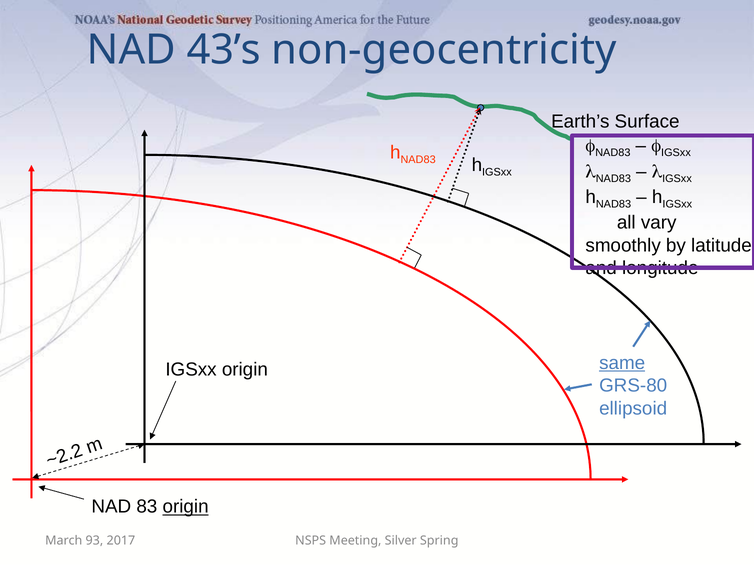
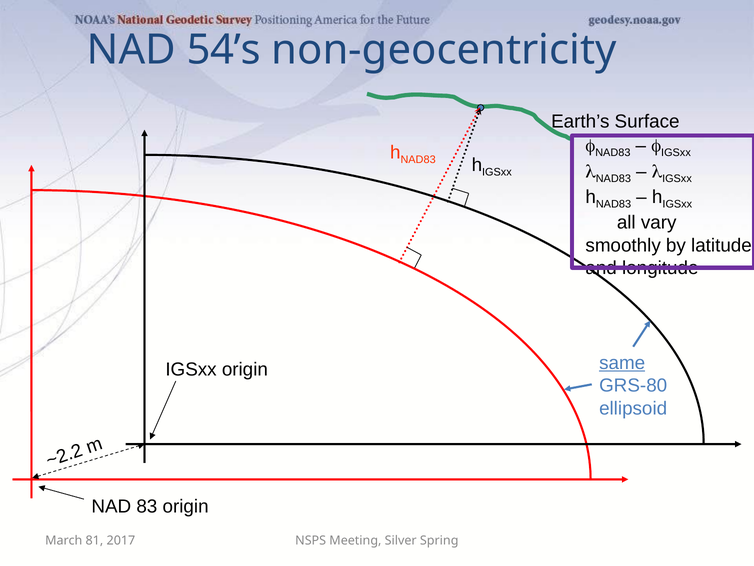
43’s: 43’s -> 54’s
origin at (186, 506) underline: present -> none
93: 93 -> 81
